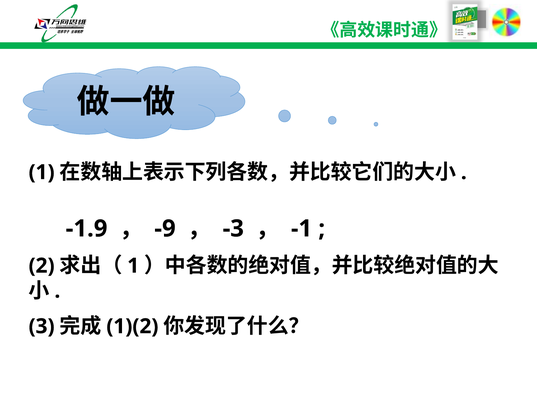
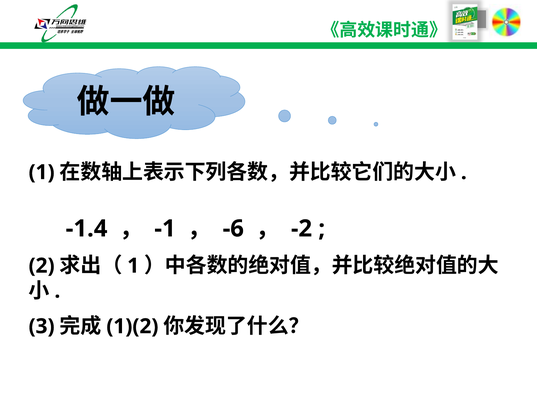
-1.9: -1.9 -> -1.4
-9: -9 -> -1
-3: -3 -> -6
-1: -1 -> -2
